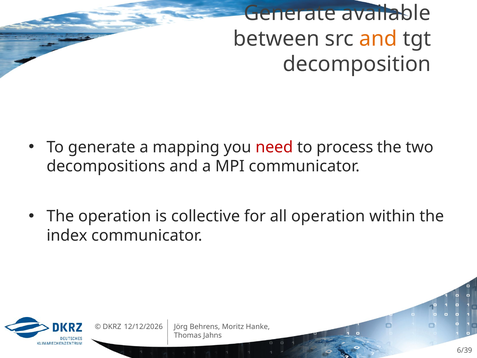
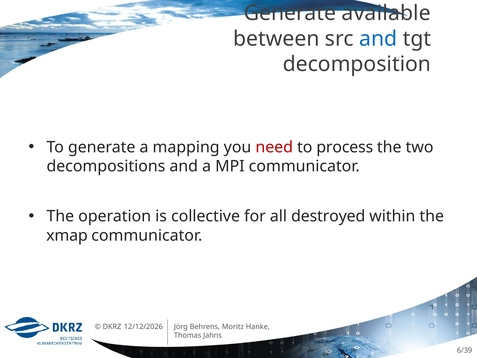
and at (378, 39) colour: orange -> blue
all operation: operation -> destroyed
index: index -> xmap
